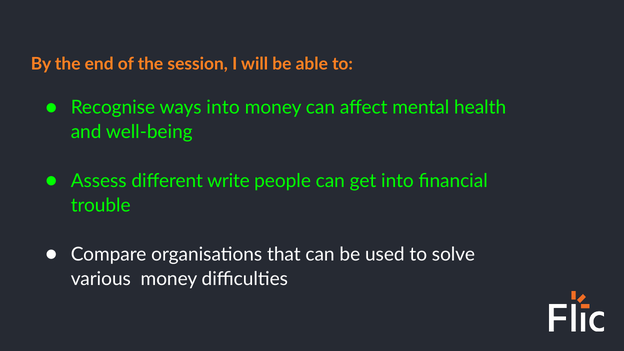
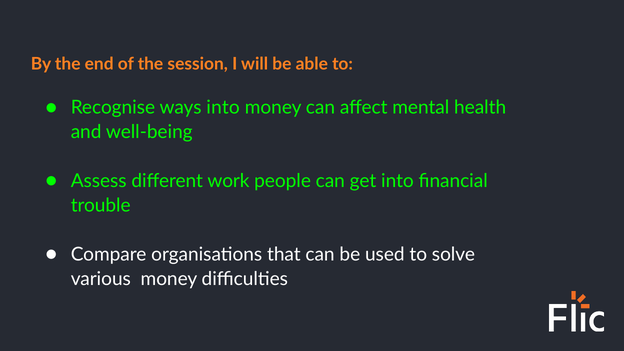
write: write -> work
